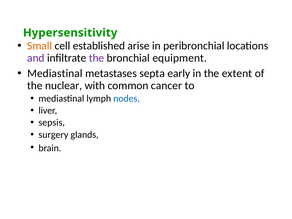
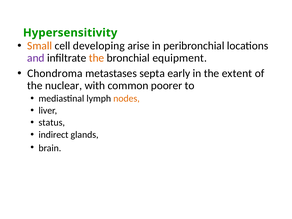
established: established -> developing
the at (97, 58) colour: purple -> orange
Mediastinal at (55, 73): Mediastinal -> Chondroma
cancer: cancer -> poorer
nodes colour: blue -> orange
sepsis: sepsis -> status
surgery: surgery -> indirect
